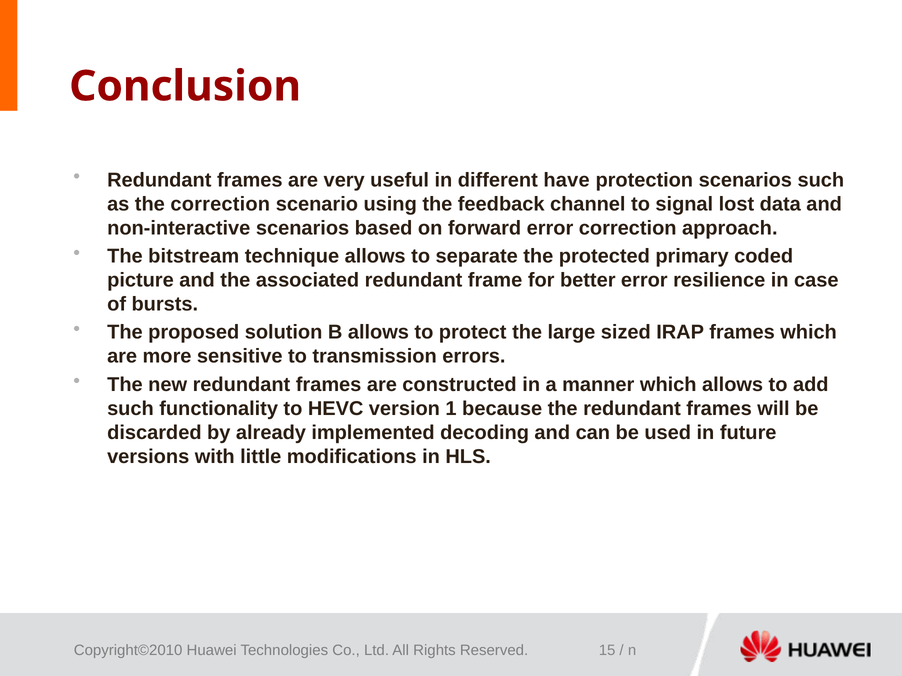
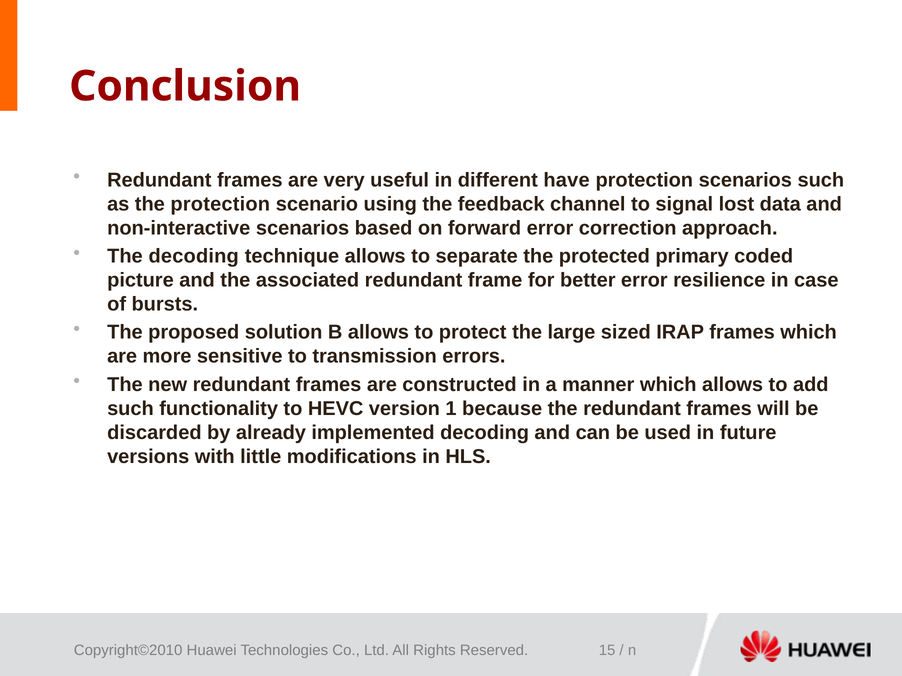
the correction: correction -> protection
The bitstream: bitstream -> decoding
